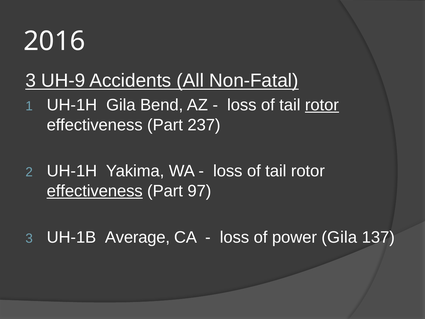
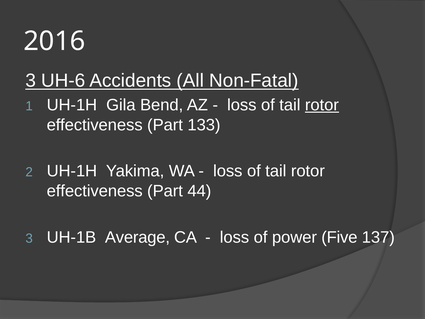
UH-9: UH-9 -> UH-6
237: 237 -> 133
effectiveness at (95, 191) underline: present -> none
97: 97 -> 44
power Gila: Gila -> Five
